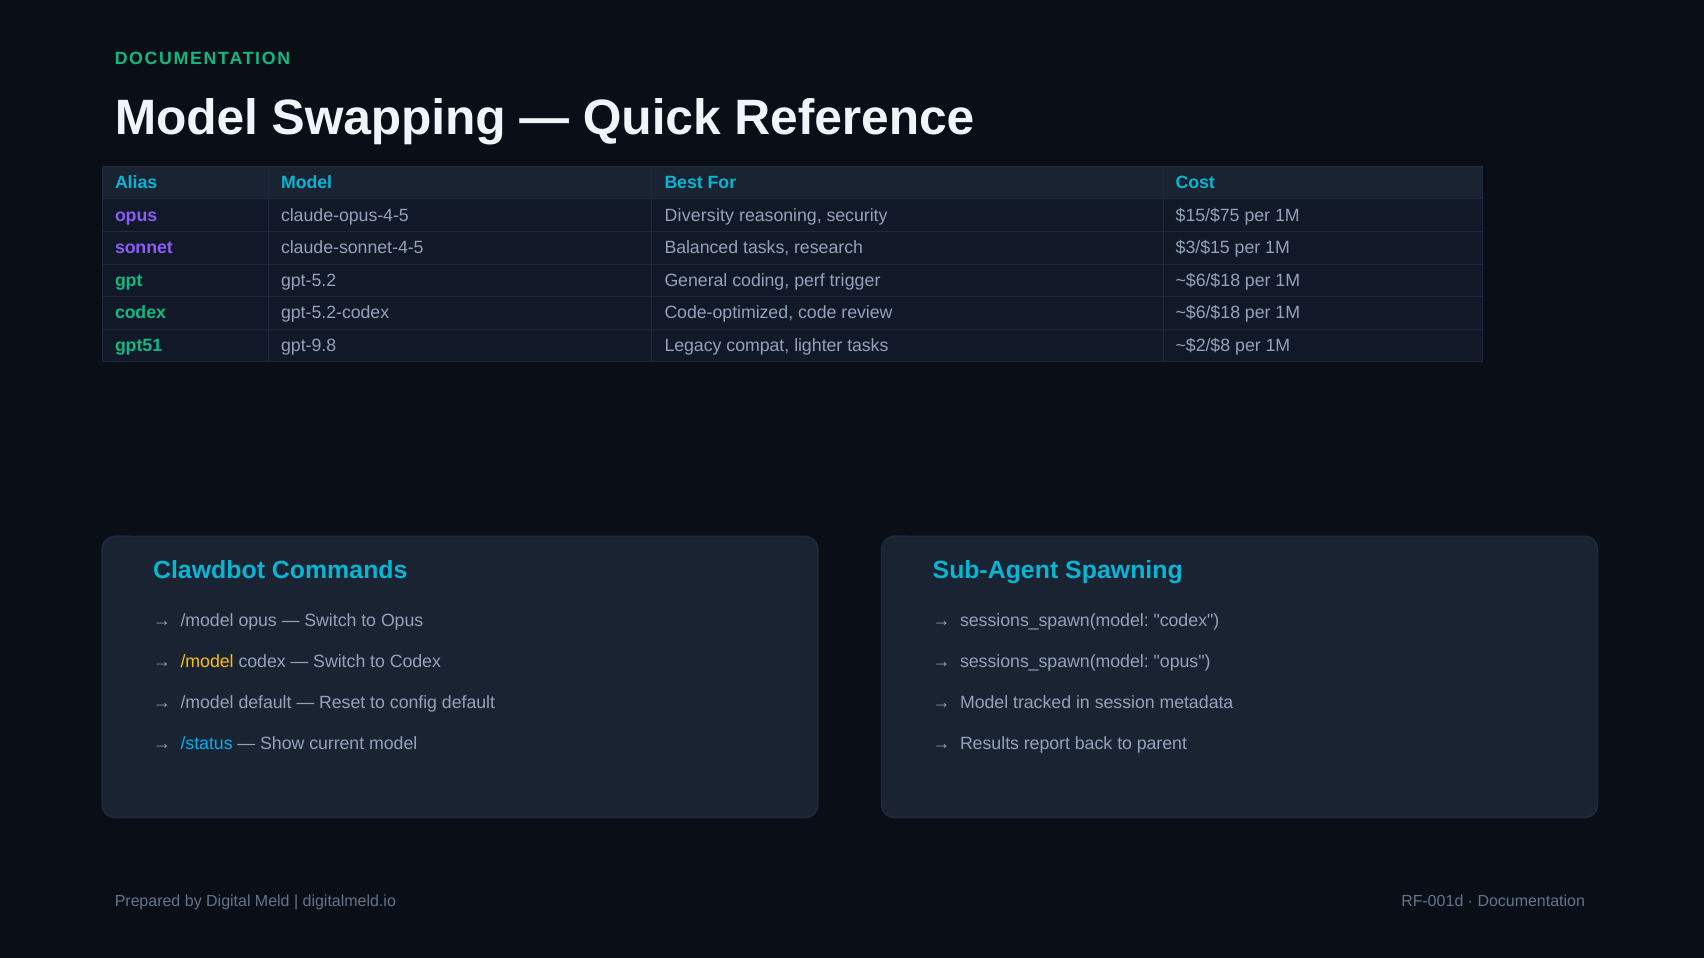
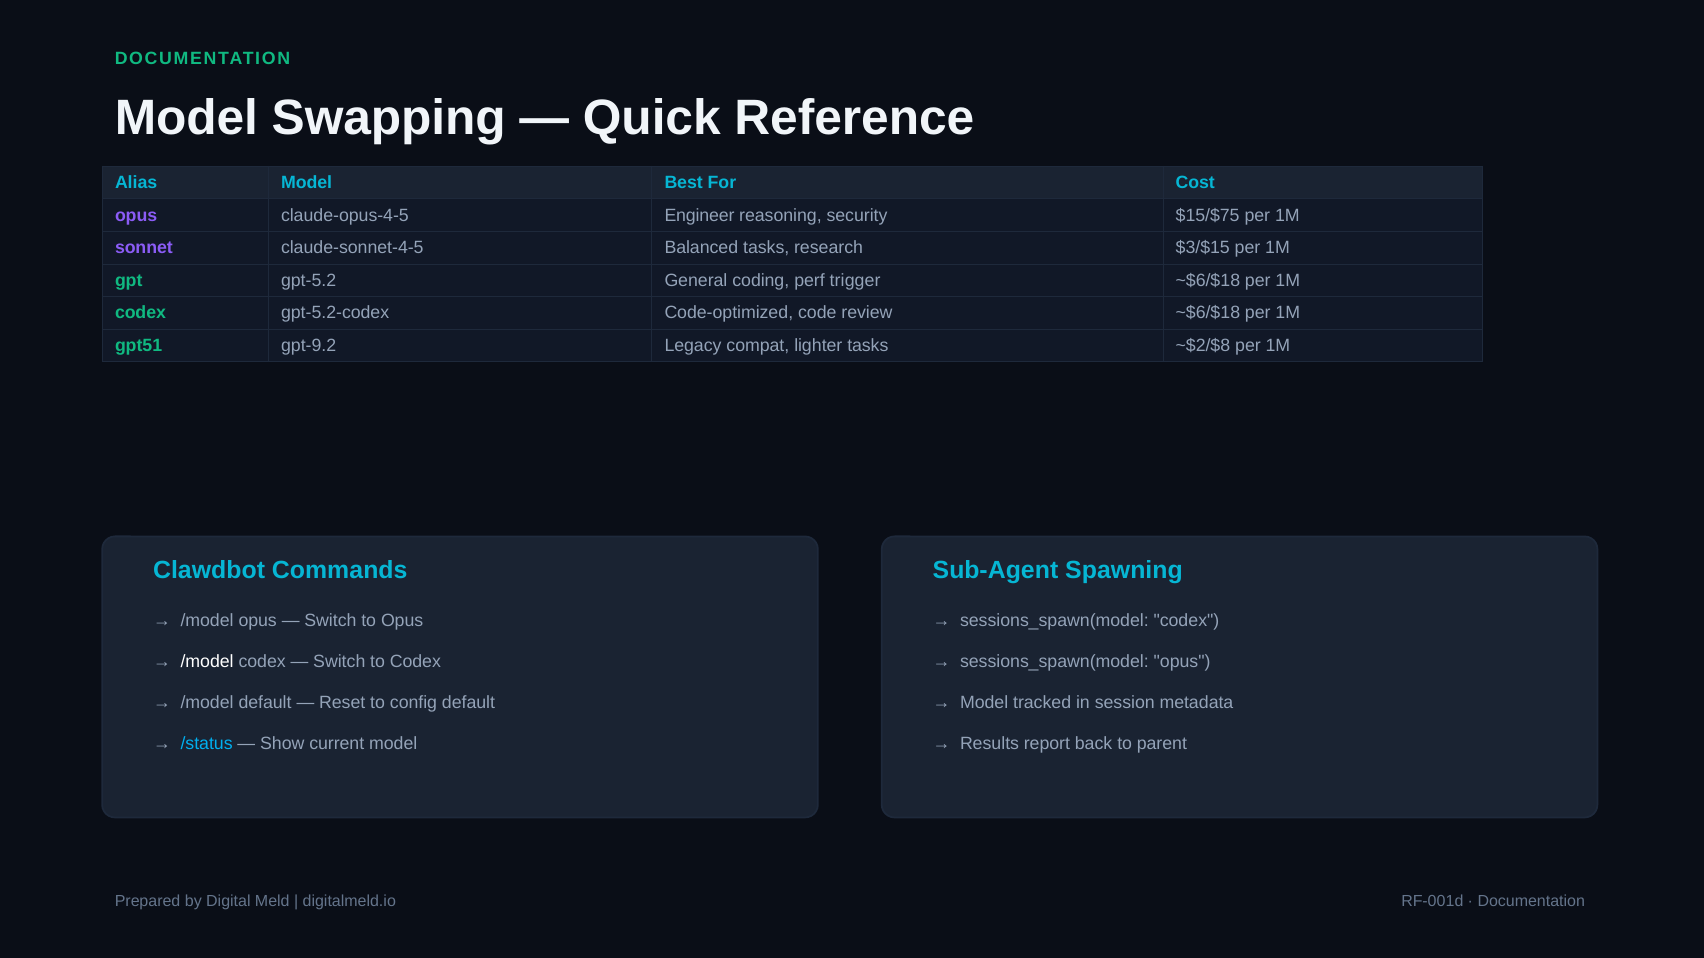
Diversity: Diversity -> Engineer
gpt-9.8: gpt-9.8 -> gpt-9.2
/model at (207, 662) colour: yellow -> white
